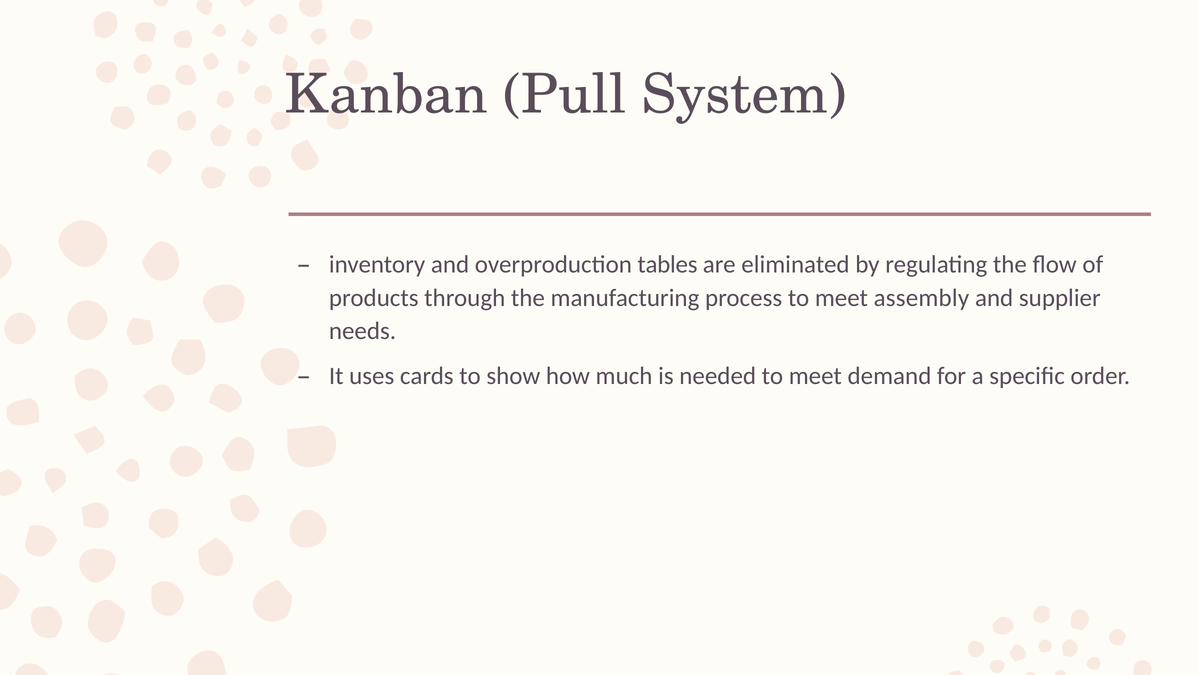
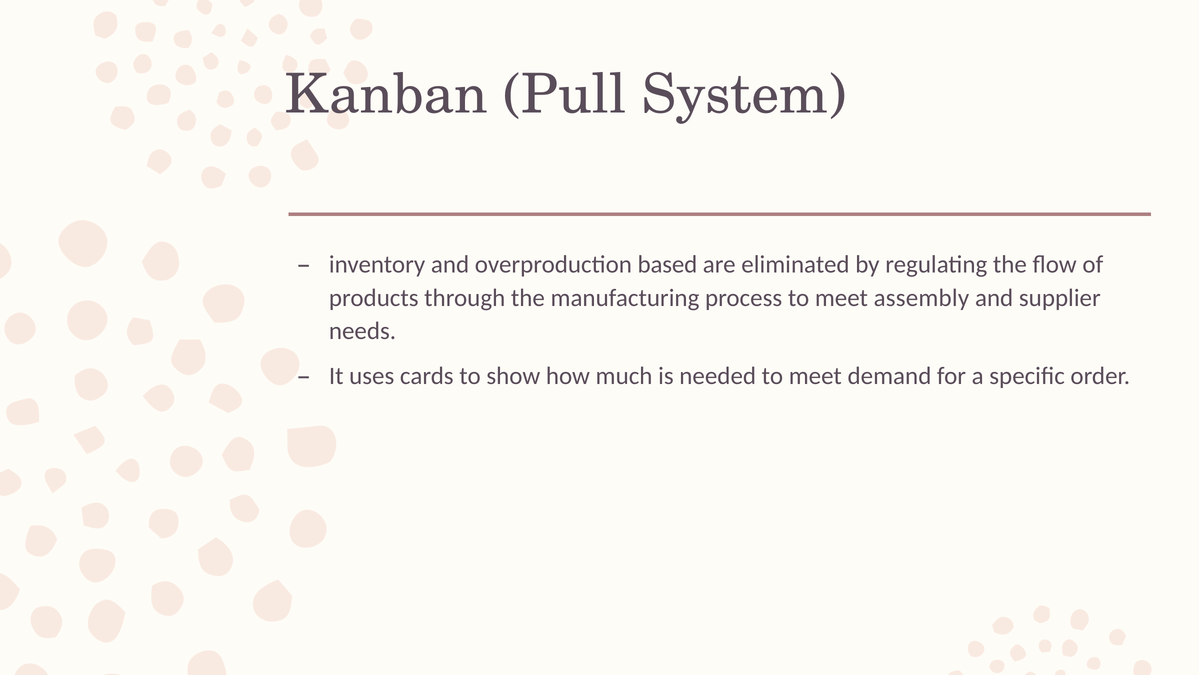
tables: tables -> based
